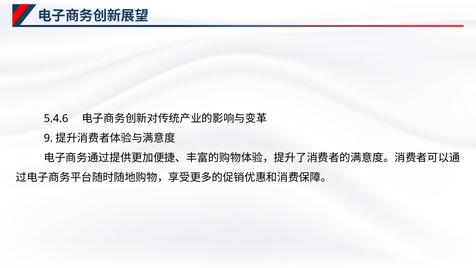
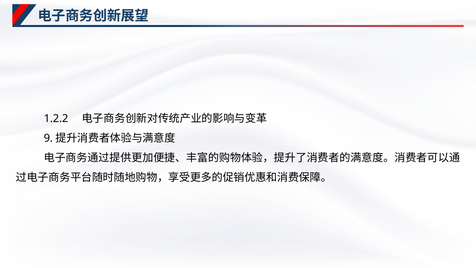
5.4.6: 5.4.6 -> 1.2.2
